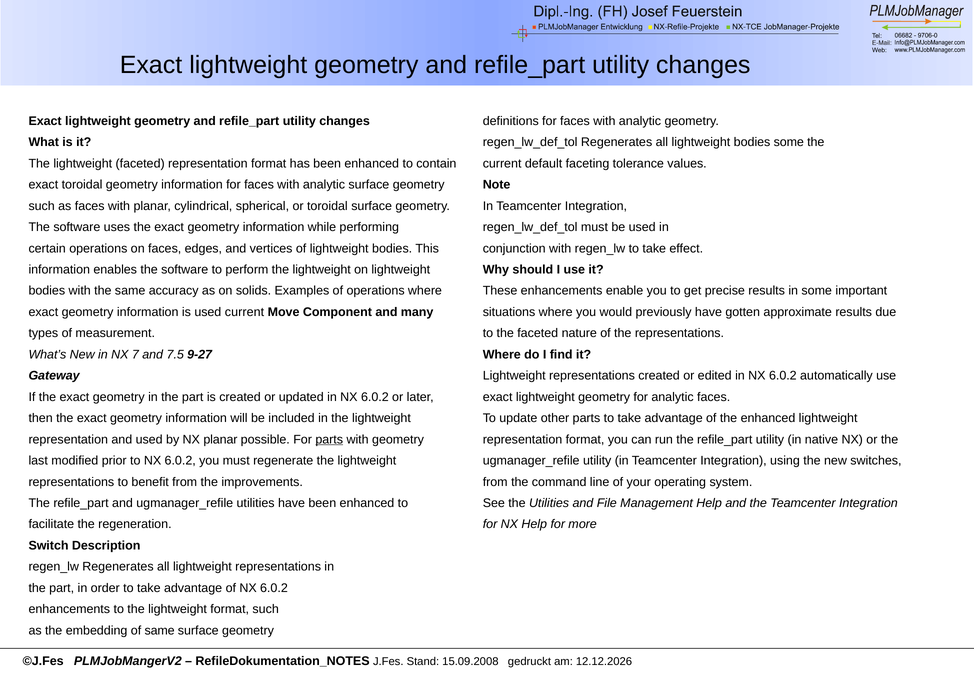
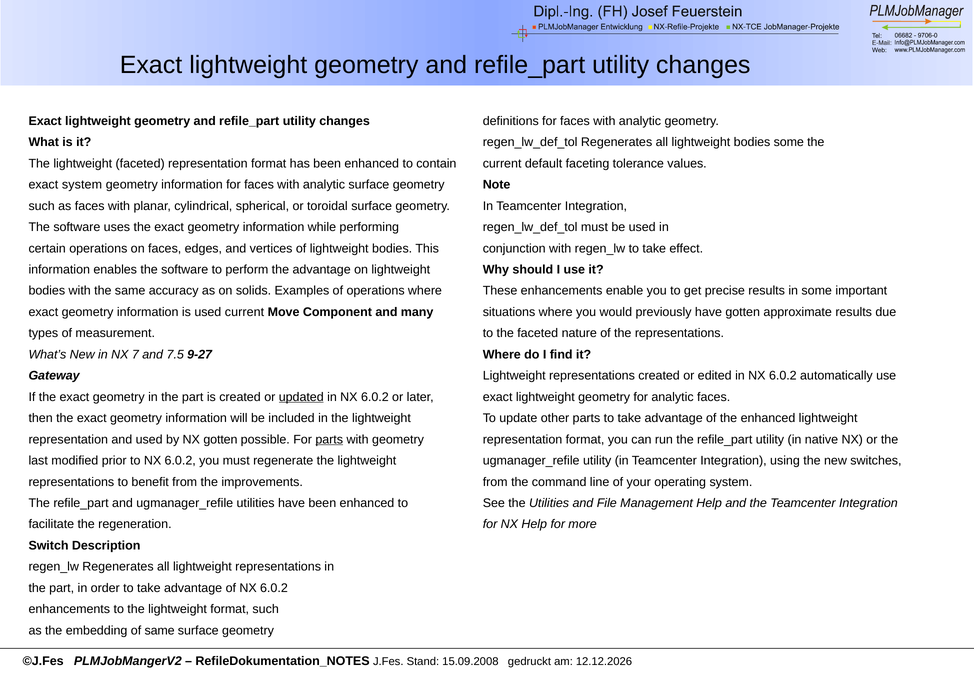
exact toroidal: toroidal -> system
perform the lightweight: lightweight -> advantage
updated underline: none -> present
NX planar: planar -> gotten
